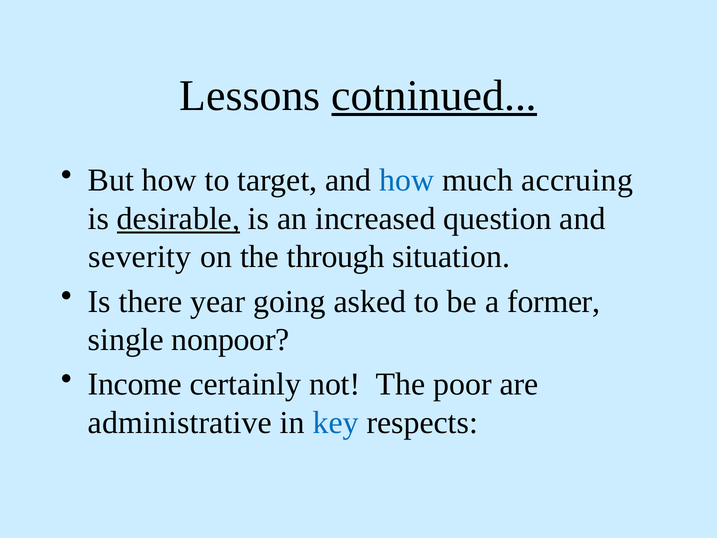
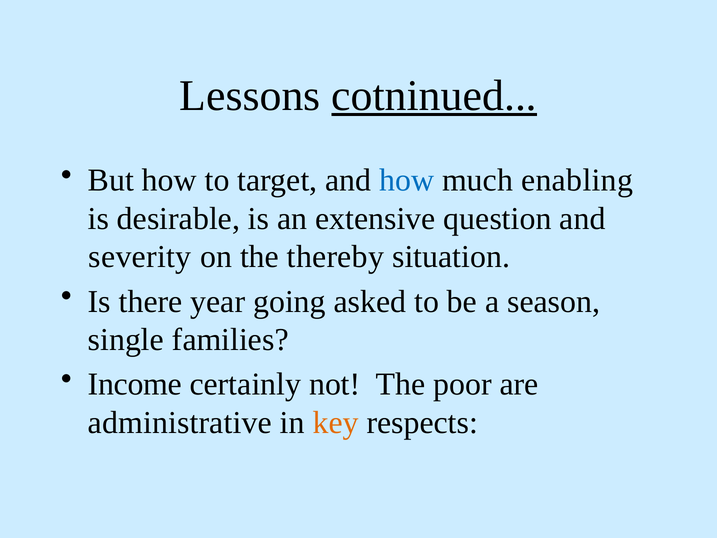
accruing: accruing -> enabling
desirable underline: present -> none
increased: increased -> extensive
through: through -> thereby
former: former -> season
nonpoor: nonpoor -> families
key colour: blue -> orange
